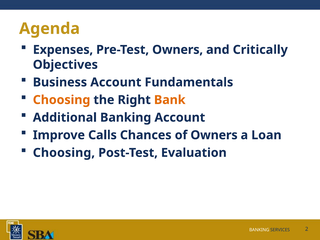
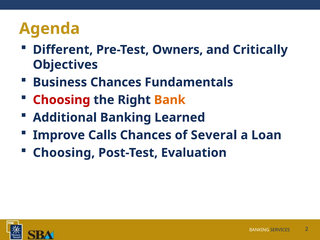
Expenses: Expenses -> Different
Business Account: Account -> Chances
Choosing at (62, 100) colour: orange -> red
Banking Account: Account -> Learned
of Owners: Owners -> Several
